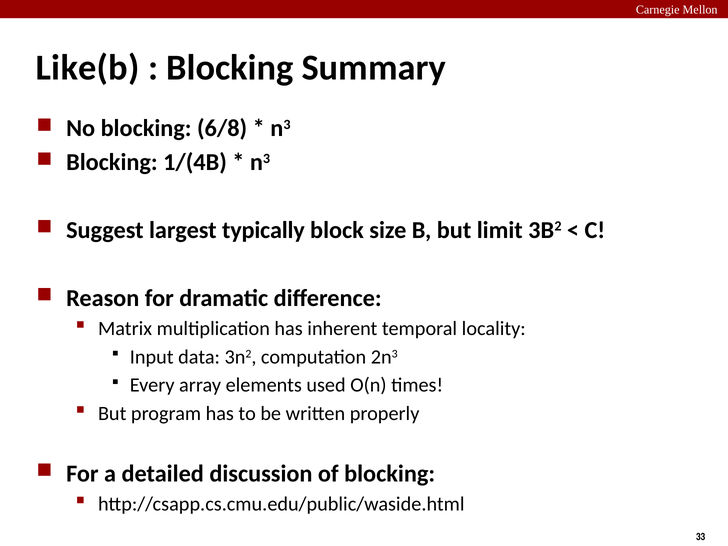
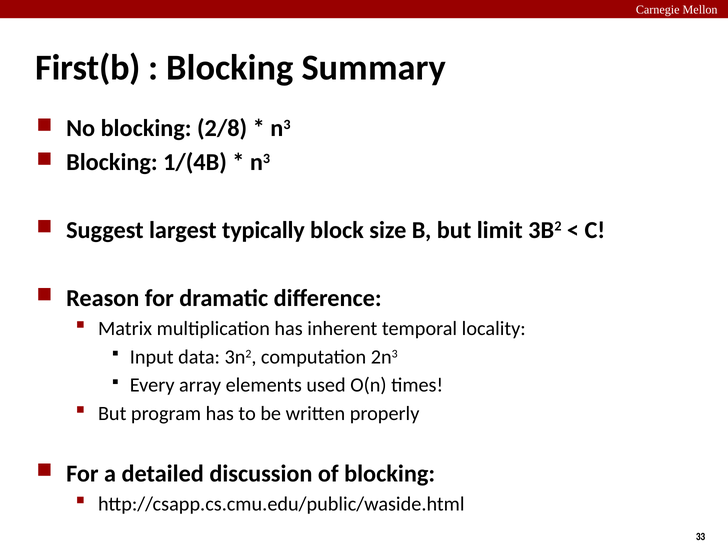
Like(b: Like(b -> First(b
6/8: 6/8 -> 2/8
